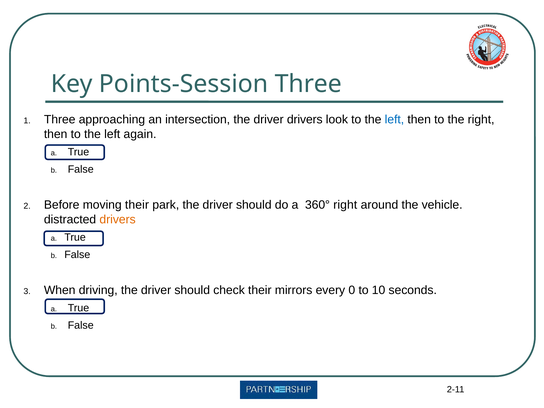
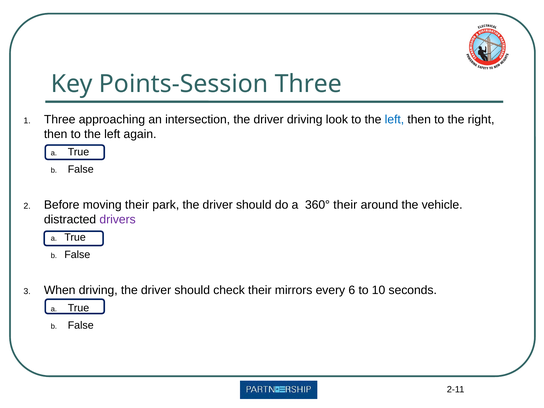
driver drivers: drivers -> driving
360° right: right -> their
drivers at (118, 219) colour: orange -> purple
0: 0 -> 6
